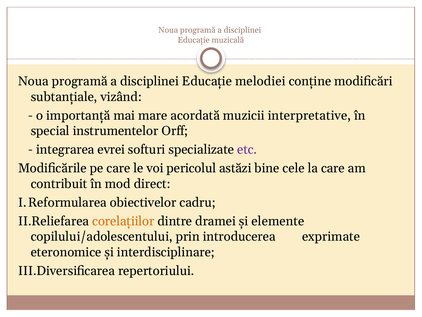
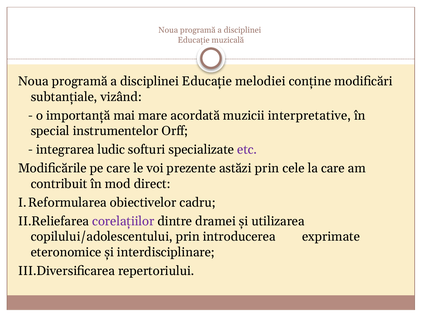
evrei: evrei -> ludic
pericolul: pericolul -> prezente
astăzi bine: bine -> prin
corelațiilor colour: orange -> purple
elemente: elemente -> utilizarea
